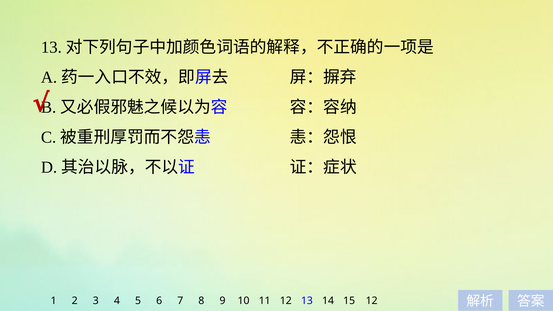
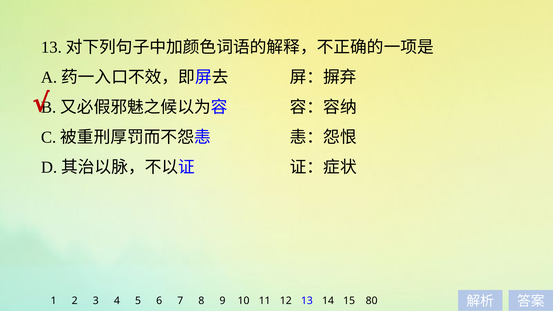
15 12: 12 -> 80
